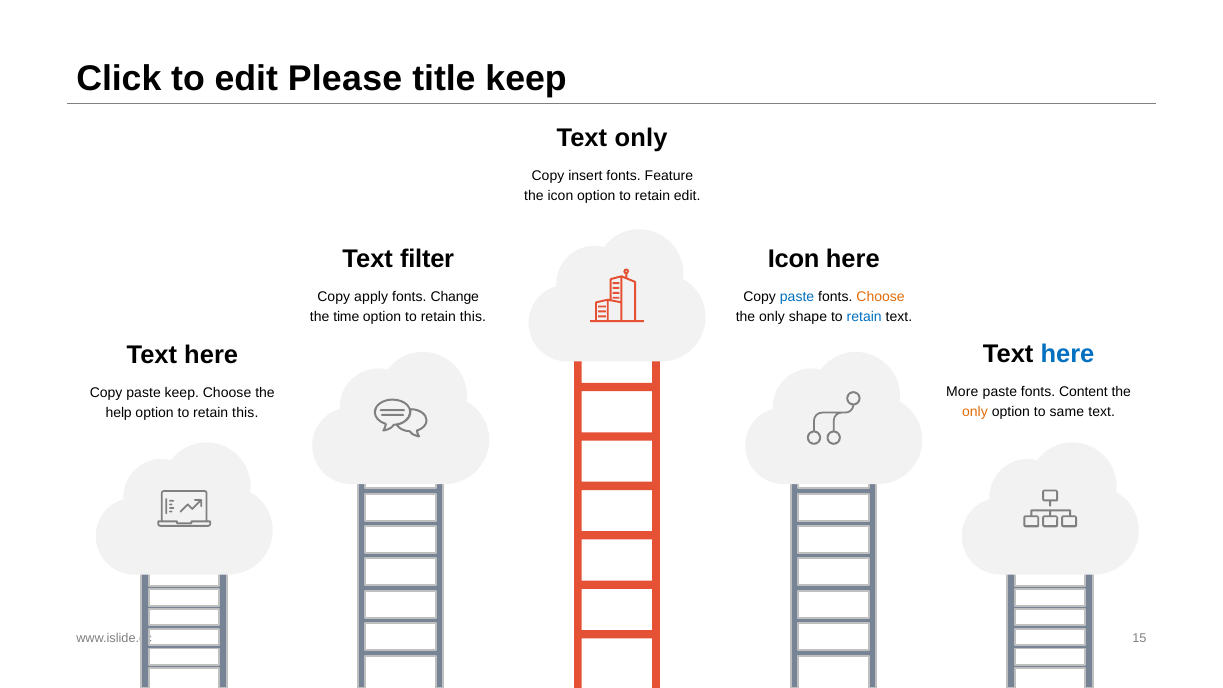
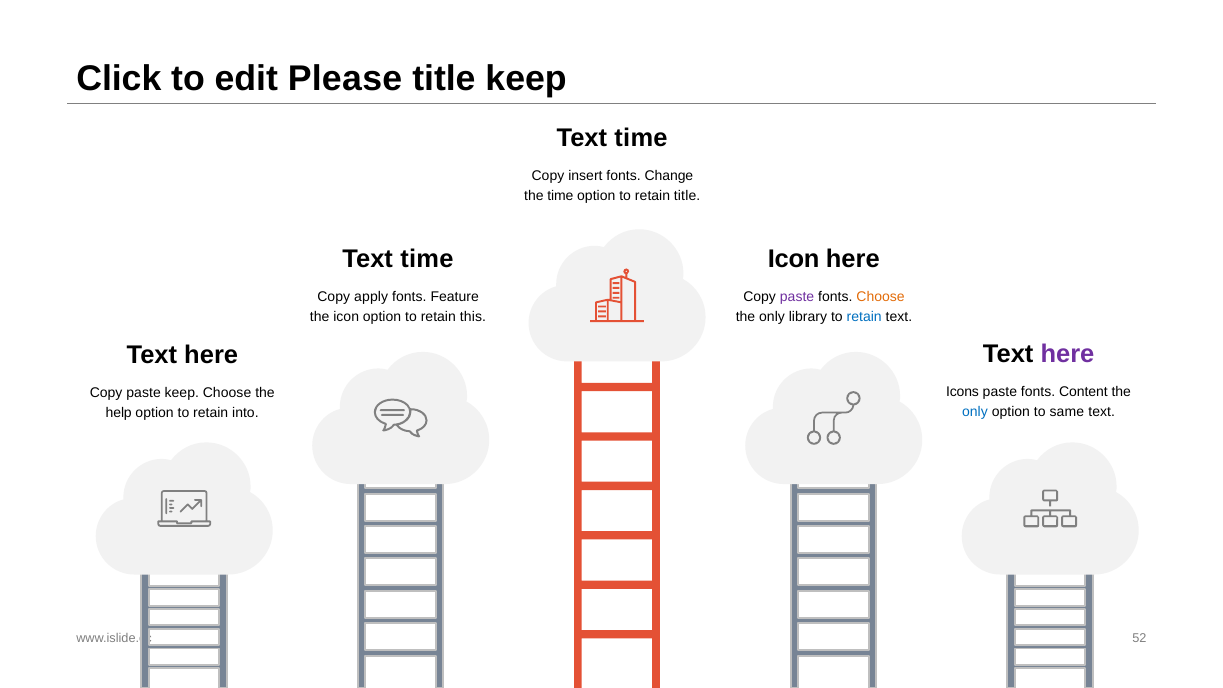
only at (641, 138): only -> time
Feature: Feature -> Change
the icon: icon -> time
retain edit: edit -> title
filter at (427, 259): filter -> time
Change: Change -> Feature
paste at (797, 297) colour: blue -> purple
the time: time -> icon
shape: shape -> library
here at (1067, 354) colour: blue -> purple
More: More -> Icons
only at (975, 412) colour: orange -> blue
this at (245, 413): this -> into
15: 15 -> 52
